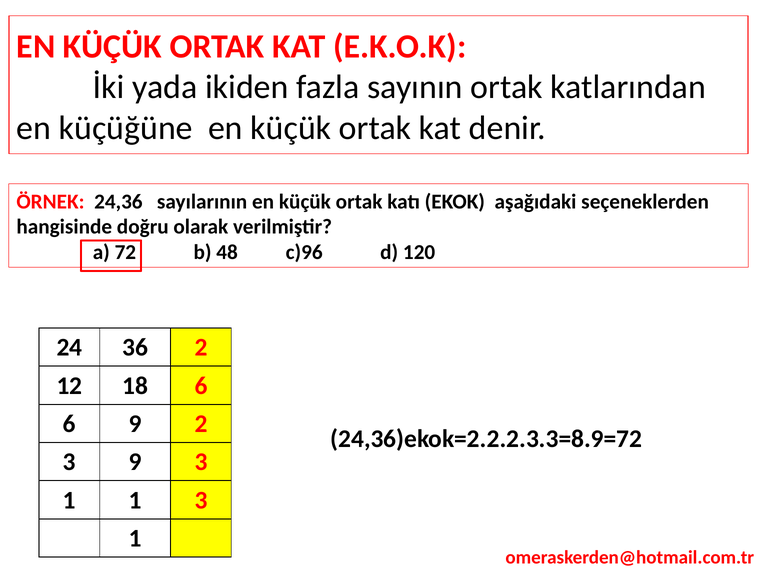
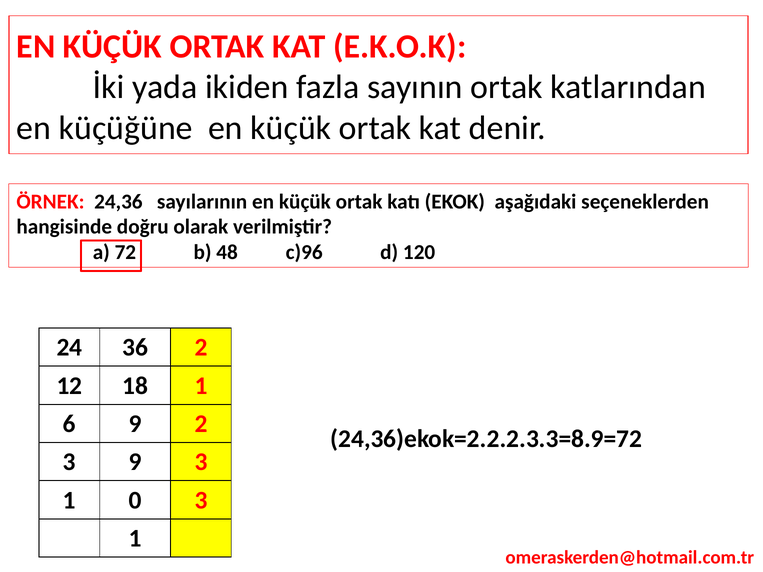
18 6: 6 -> 1
1 1: 1 -> 0
